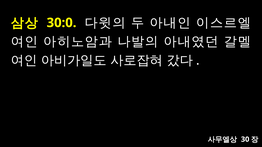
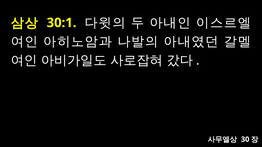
30:0: 30:0 -> 30:1
